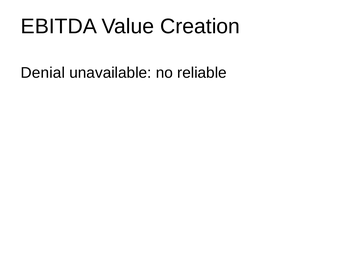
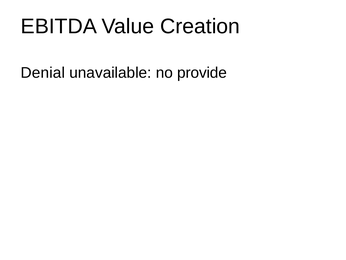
reliable: reliable -> provide
